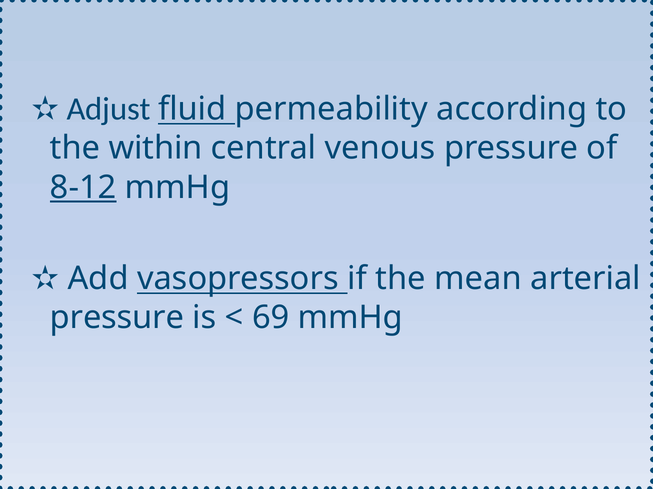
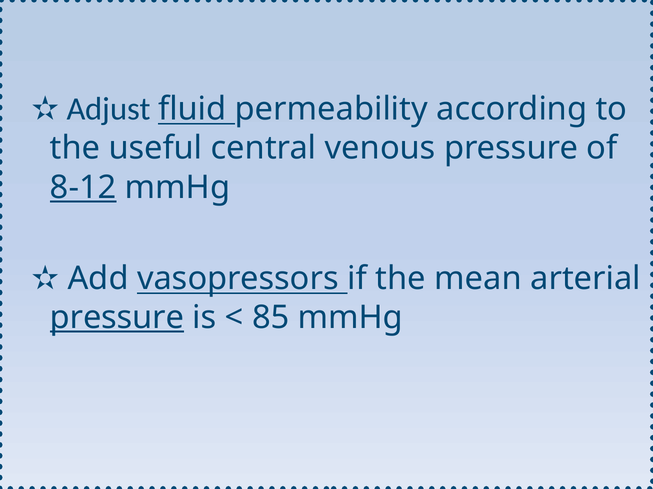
within: within -> useful
pressure at (117, 318) underline: none -> present
69: 69 -> 85
